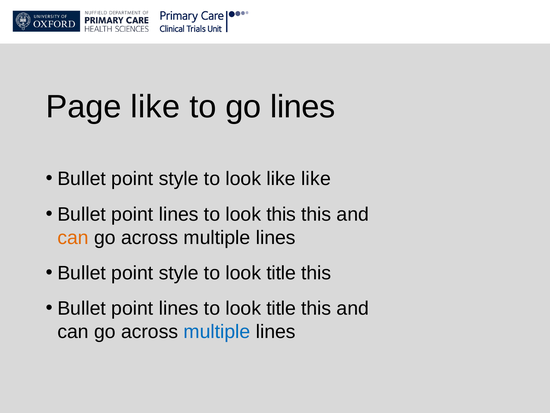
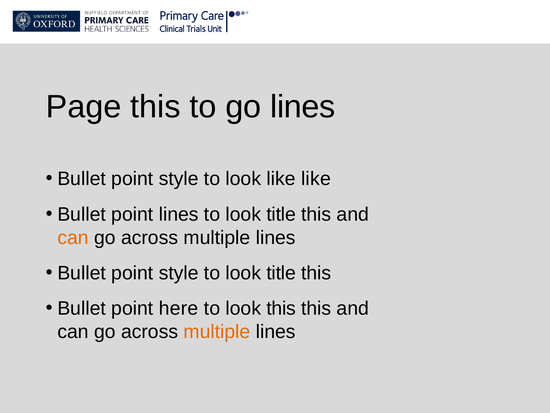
Page like: like -> this
this at (281, 214): this -> title
lines at (179, 308): lines -> here
title at (281, 308): title -> this
multiple at (217, 332) colour: blue -> orange
